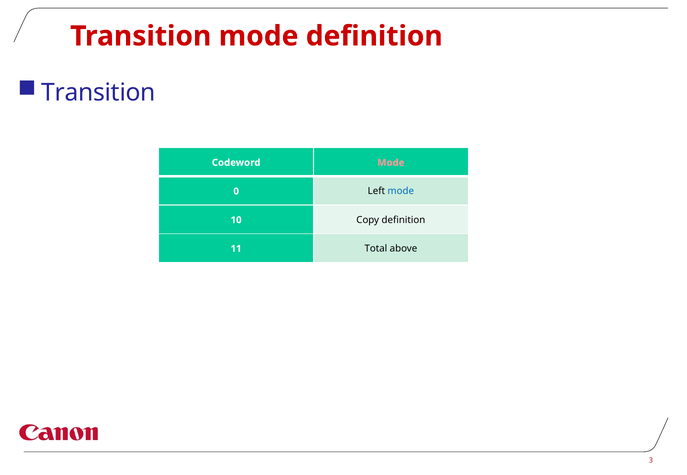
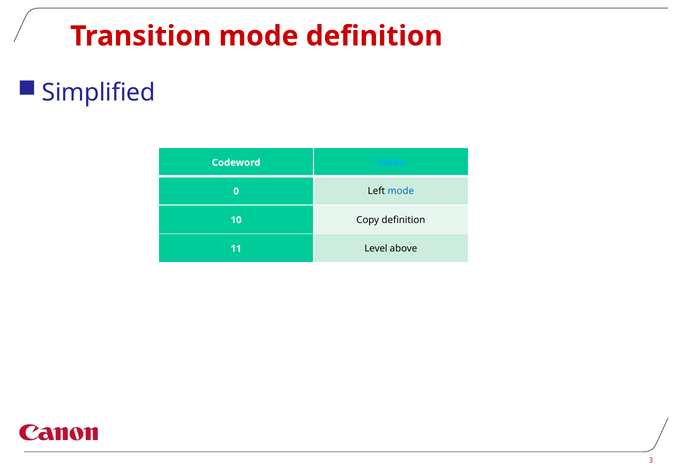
Transition at (98, 93): Transition -> Simplified
Mode at (391, 163) colour: pink -> light blue
Total: Total -> Level
